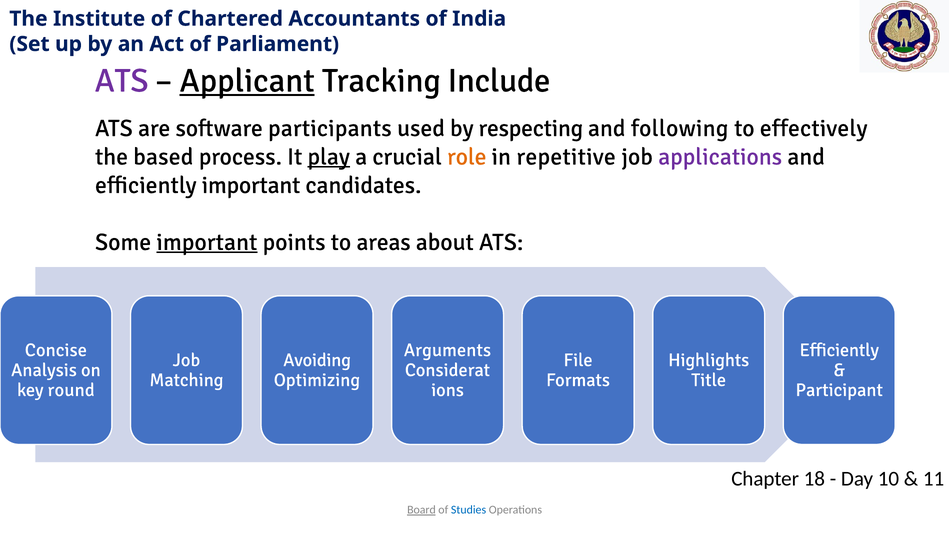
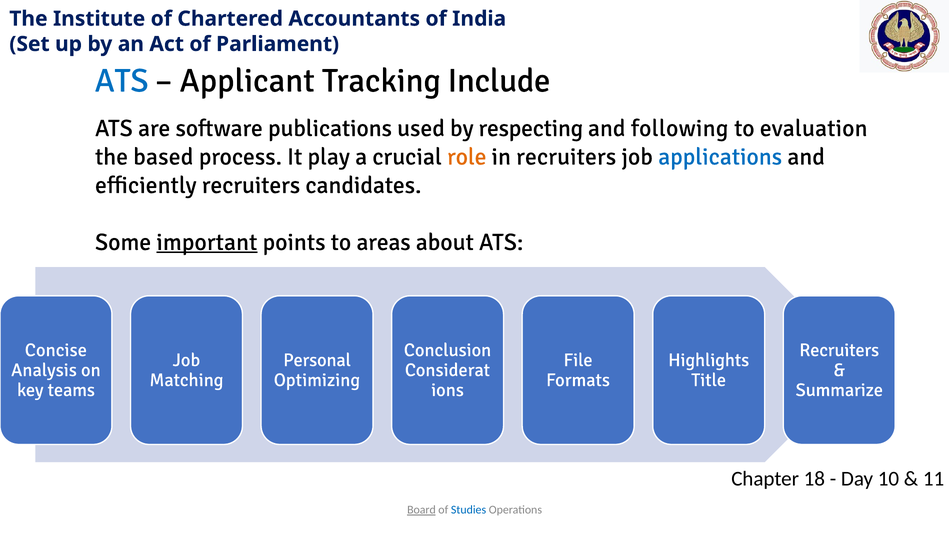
ATS at (122, 81) colour: purple -> blue
Applicant underline: present -> none
participants: participants -> publications
effectively: effectively -> evaluation
play underline: present -> none
in repetitive: repetitive -> recruiters
applications colour: purple -> blue
efficiently important: important -> recruiters
Arguments: Arguments -> Conclusion
Efficiently at (839, 350): Efficiently -> Recruiters
Avoiding: Avoiding -> Personal
round: round -> teams
Participant: Participant -> Summarize
